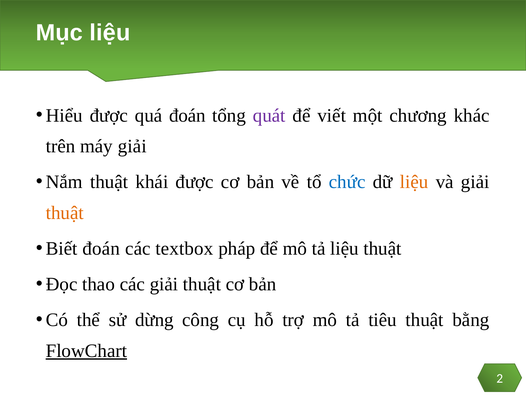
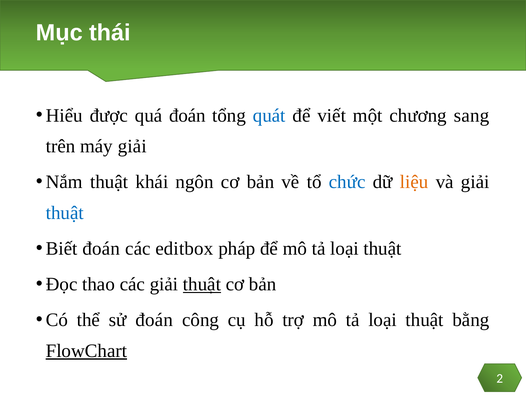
Mục liệu: liệu -> thái
quát colour: purple -> blue
khác: khác -> sang
khái được: được -> ngôn
thuật at (65, 213) colour: orange -> blue
textbox: textbox -> editbox
để mô tả liệu: liệu -> loại
thuật at (202, 284) underline: none -> present
sử dừng: dừng -> đoán
trợ mô tả tiêu: tiêu -> loại
